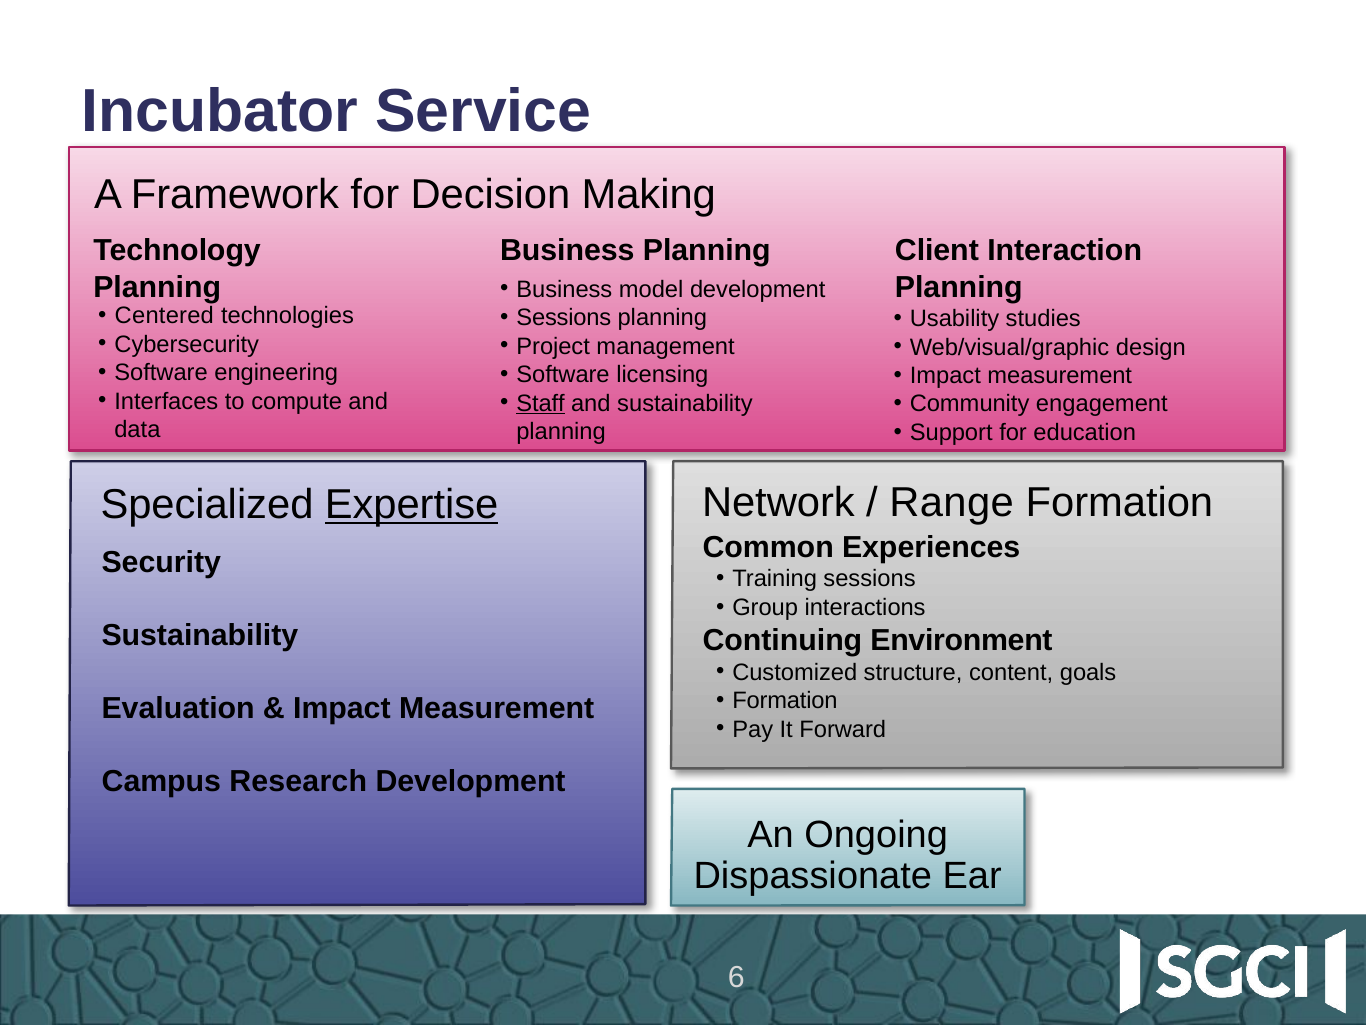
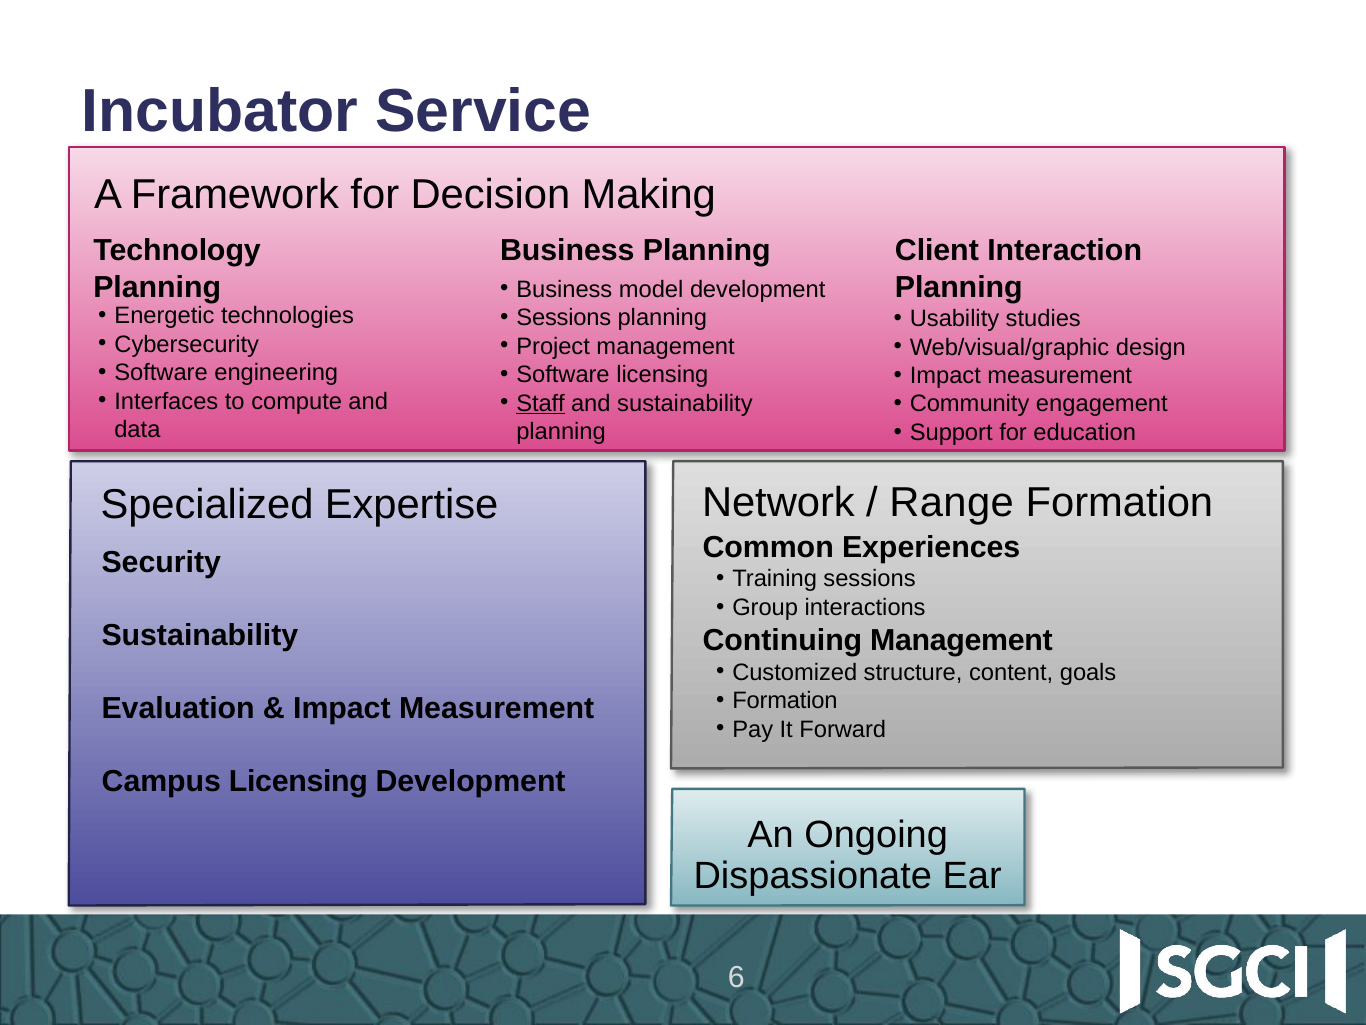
Centered: Centered -> Energetic
Expertise underline: present -> none
Continuing Environment: Environment -> Management
Campus Research: Research -> Licensing
